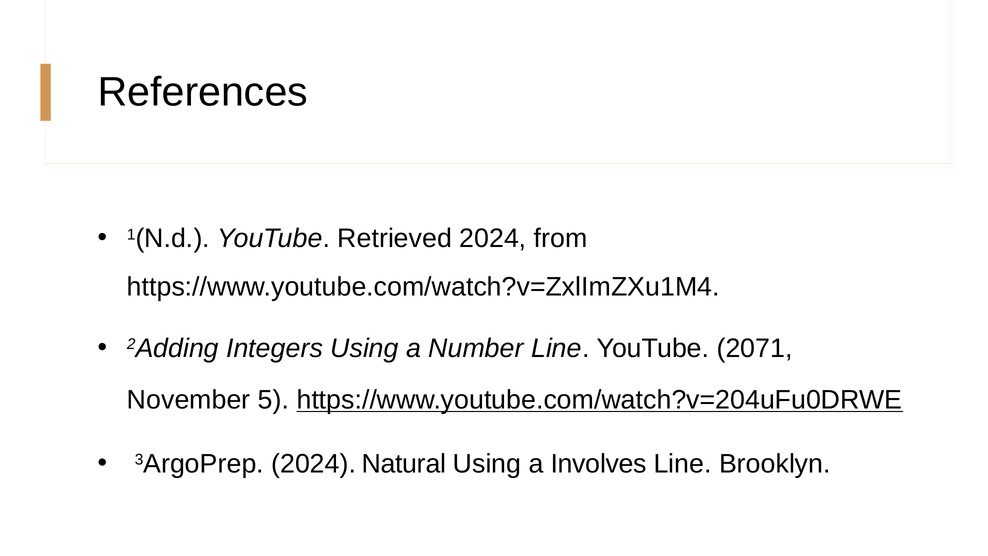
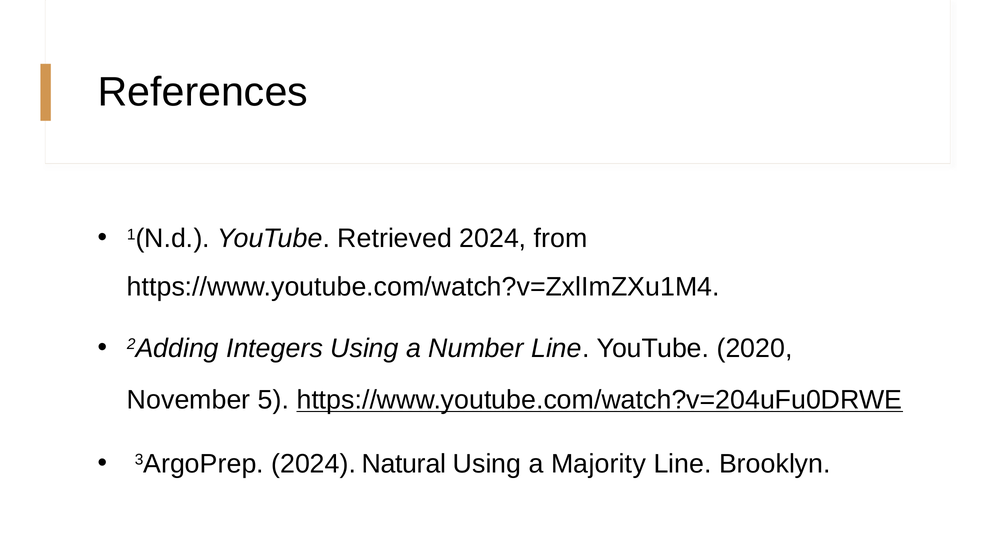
2071: 2071 -> 2020
Involves: Involves -> Majority
